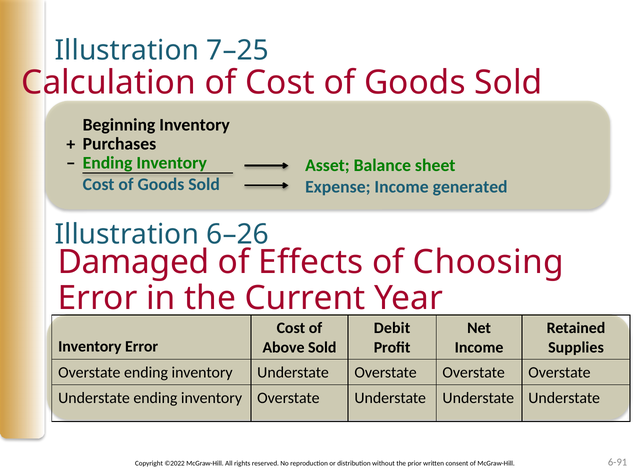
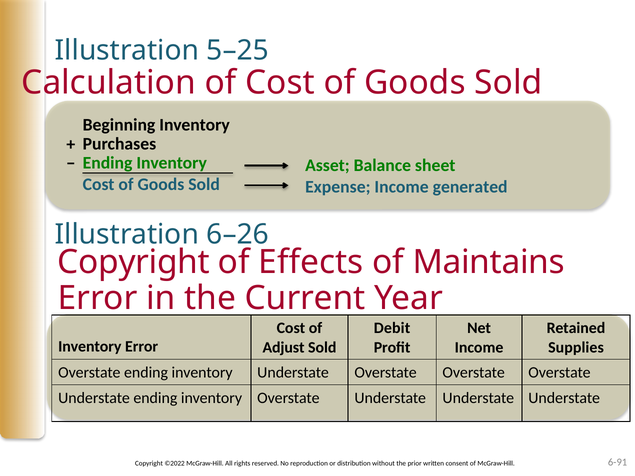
7–25: 7–25 -> 5–25
Damaged at (134, 262): Damaged -> Copyright
Choosing: Choosing -> Maintains
Above: Above -> Adjust
